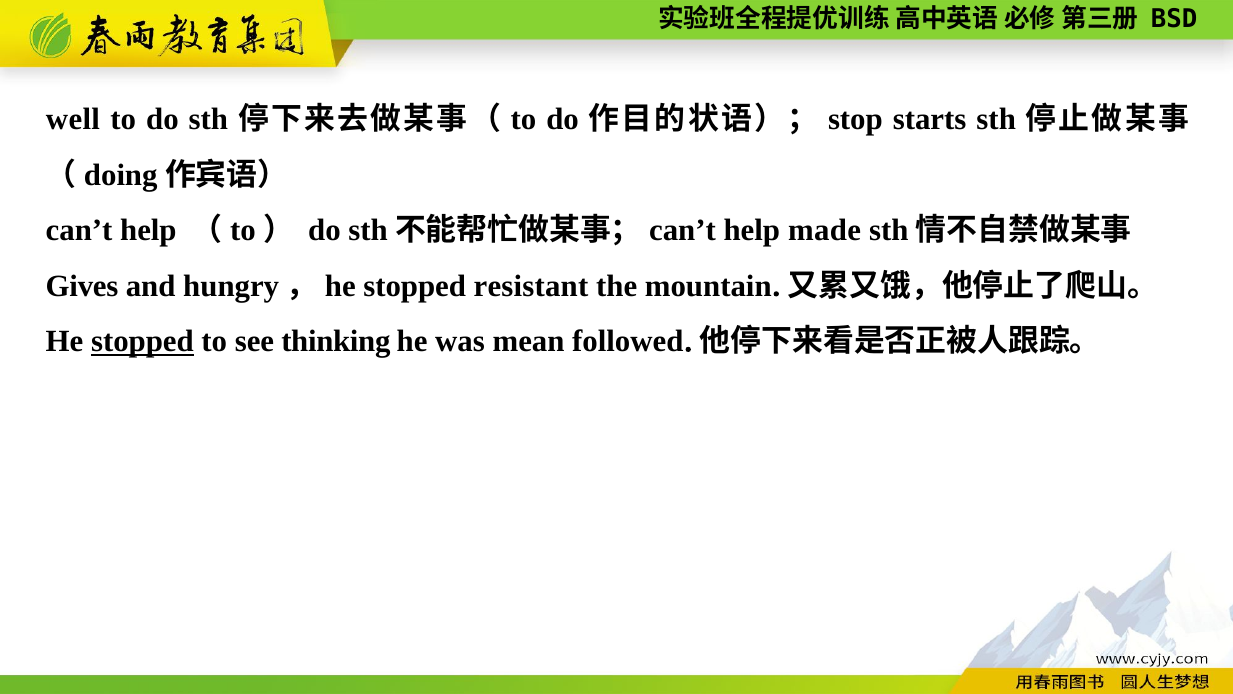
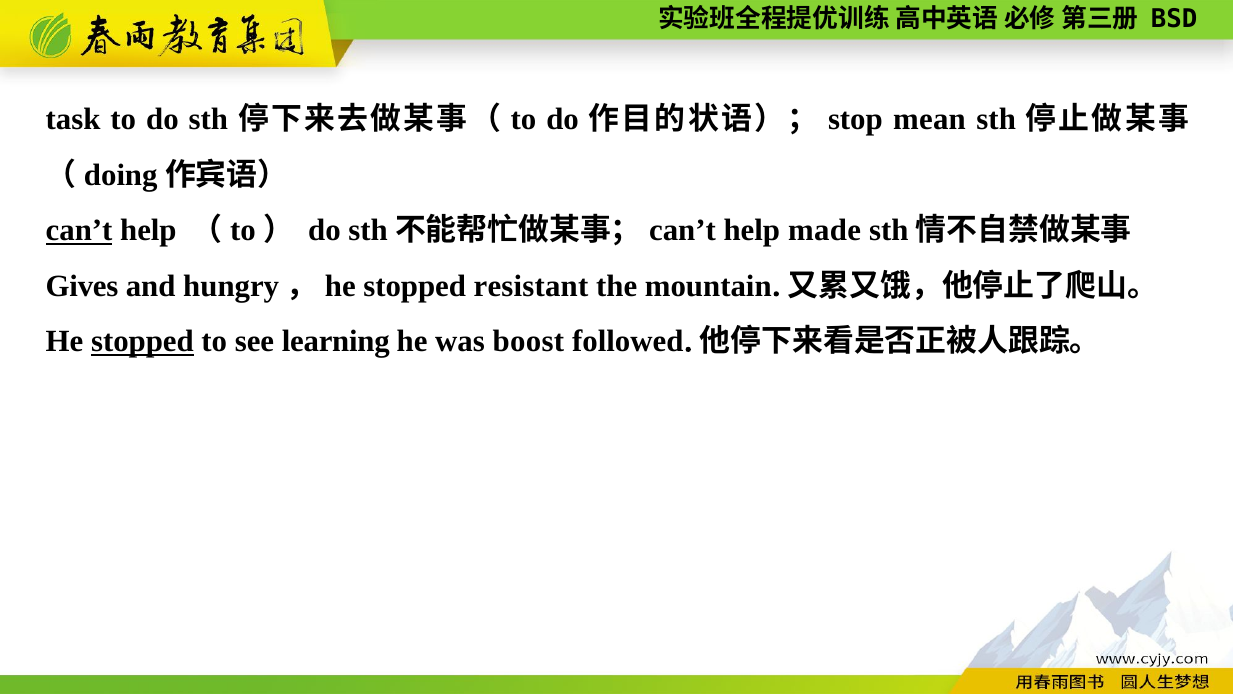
well: well -> task
starts: starts -> mean
can’t underline: none -> present
thinking: thinking -> learning
mean: mean -> boost
